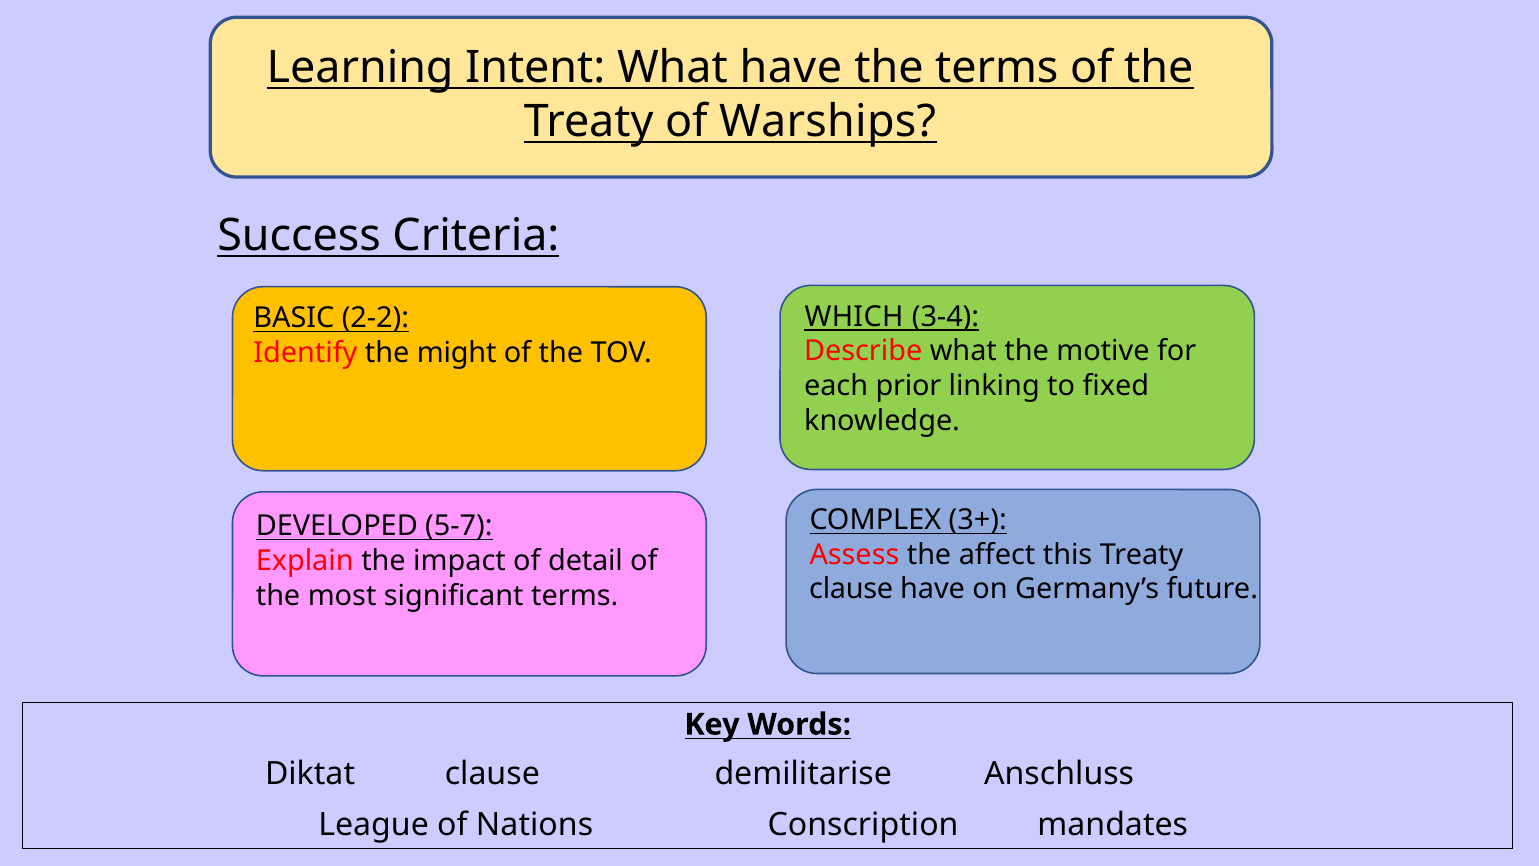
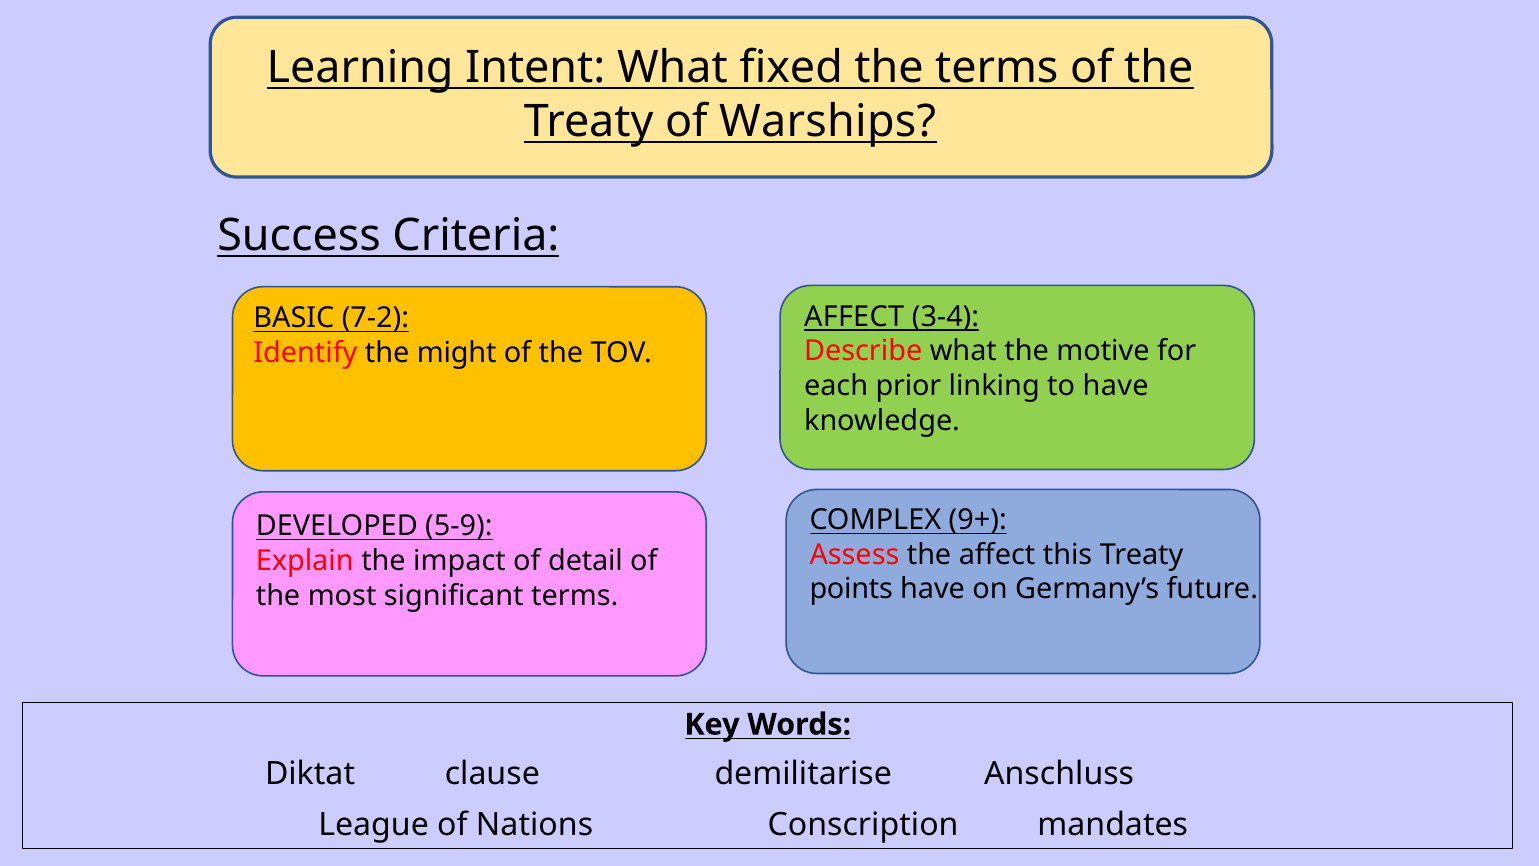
What have: have -> fixed
WHICH at (854, 317): WHICH -> AFFECT
2-2: 2-2 -> 7-2
to fixed: fixed -> have
3+: 3+ -> 9+
5-7: 5-7 -> 5-9
clause at (851, 589): clause -> points
